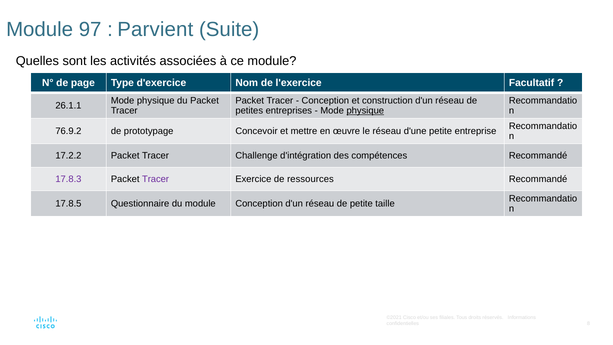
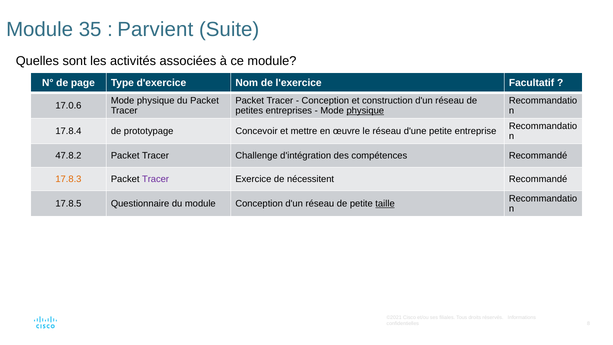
97: 97 -> 35
26.1.1: 26.1.1 -> 17.0.6
76.9.2: 76.9.2 -> 17.8.4
17.2.2: 17.2.2 -> 47.8.2
17.8.3 colour: purple -> orange
ressources: ressources -> nécessitent
taille underline: none -> present
